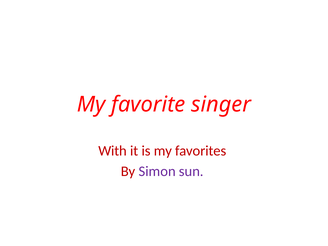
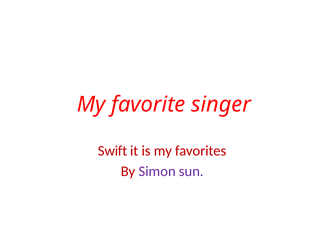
With: With -> Swift
